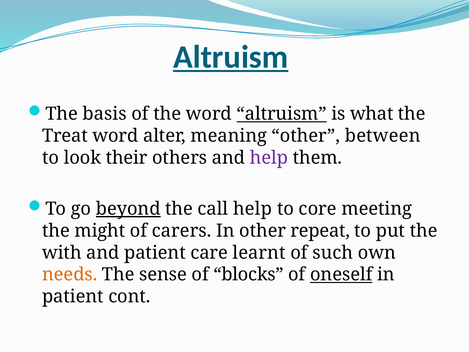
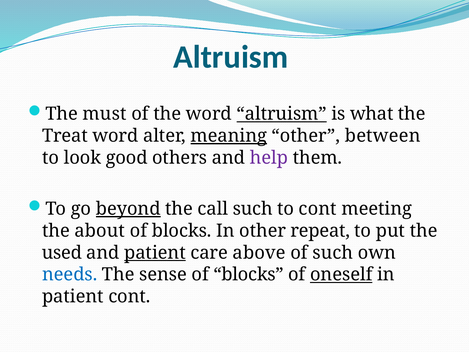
Altruism at (231, 57) underline: present -> none
basis: basis -> must
meaning underline: none -> present
their: their -> good
call help: help -> such
to core: core -> cont
might: might -> about
carers at (182, 231): carers -> blocks
with: with -> used
patient at (155, 253) underline: none -> present
learnt: learnt -> above
needs colour: orange -> blue
